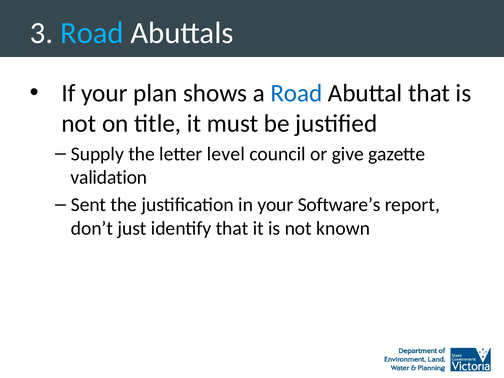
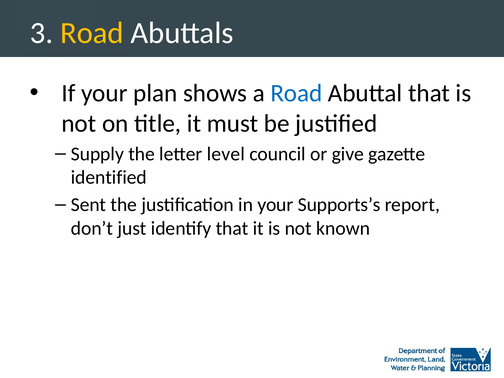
Road at (92, 33) colour: light blue -> yellow
validation: validation -> identified
Software’s: Software’s -> Supports’s
